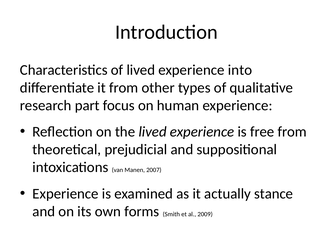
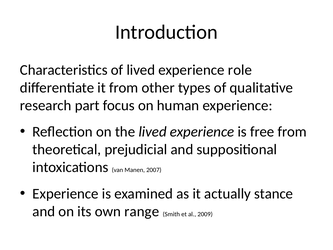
into: into -> role
forms: forms -> range
